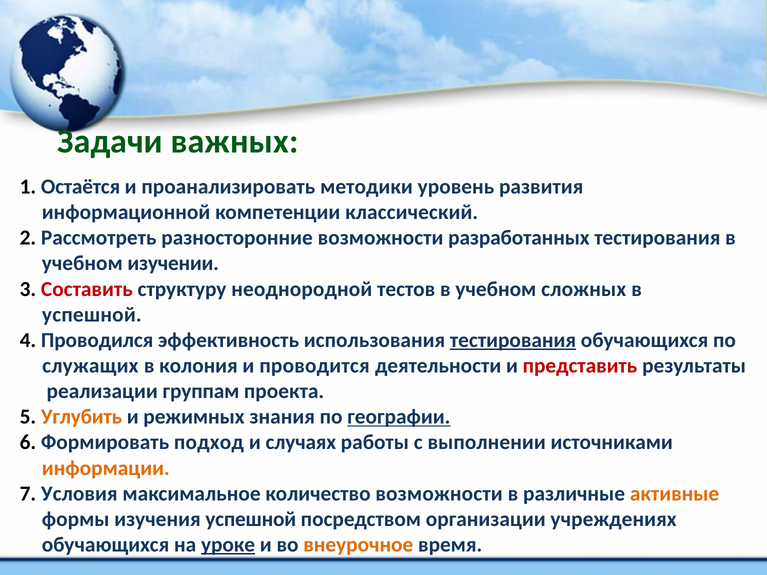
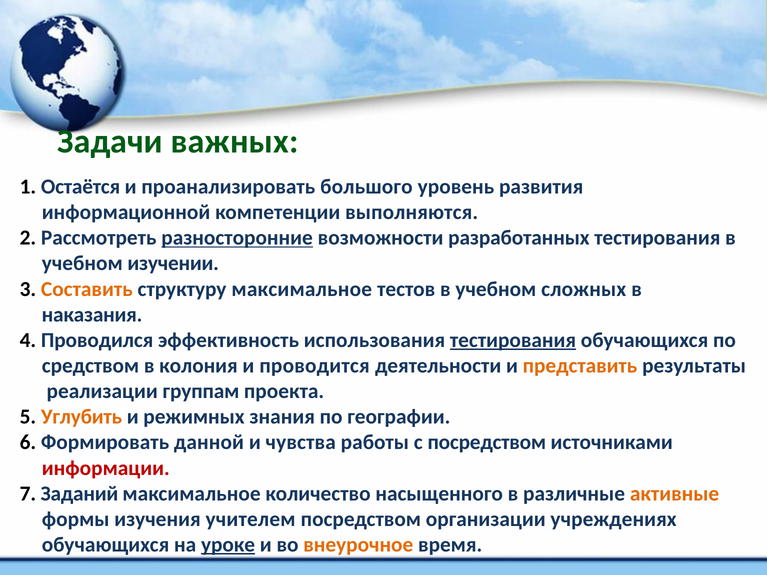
методики: методики -> большого
классический: классический -> выполняются
разносторонние underline: none -> present
Составить colour: red -> orange
структуру неоднородной: неоднородной -> максимальное
успешной at (92, 315): успешной -> наказания
служащих: служащих -> средством
представить colour: red -> orange
географии underline: present -> none
подход: подход -> данной
случаях: случаях -> чувства
с выполнении: выполнении -> посредством
информации colour: orange -> red
Условия: Условия -> Заданий
количество возможности: возможности -> насыщенного
изучения успешной: успешной -> учителем
